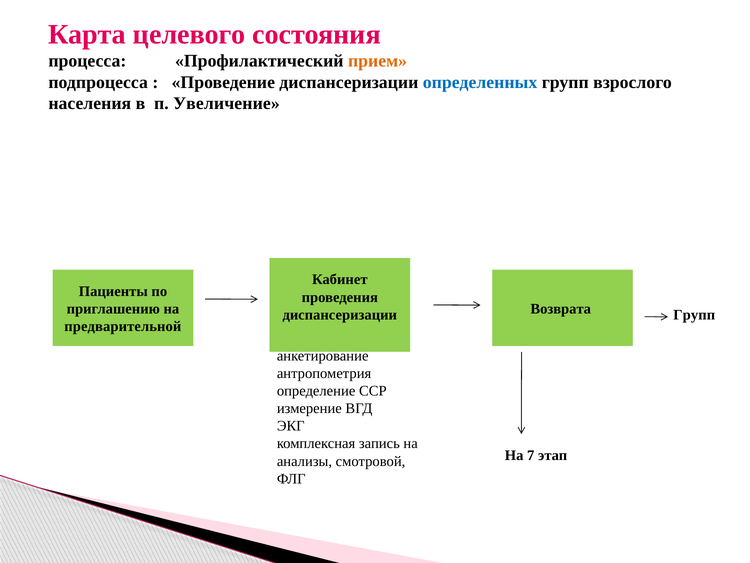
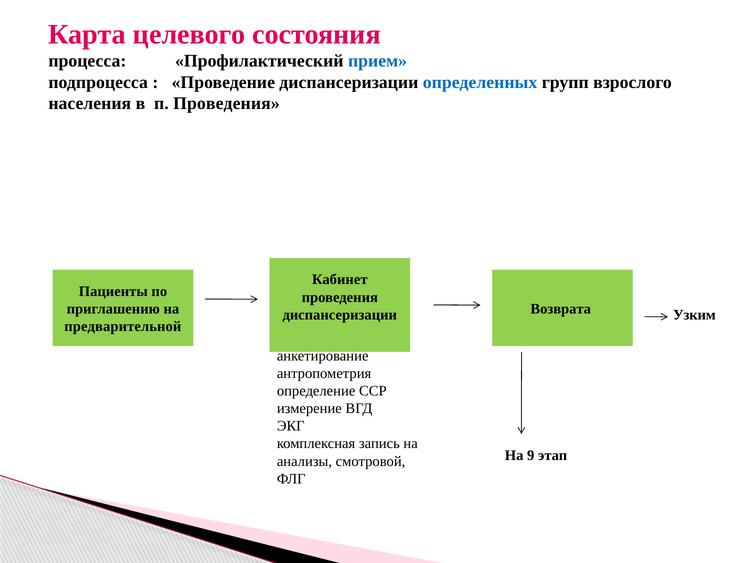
прием colour: orange -> blue
п Увеличение: Увеличение -> Проведения
Групп at (694, 314): Групп -> Узким
7: 7 -> 9
